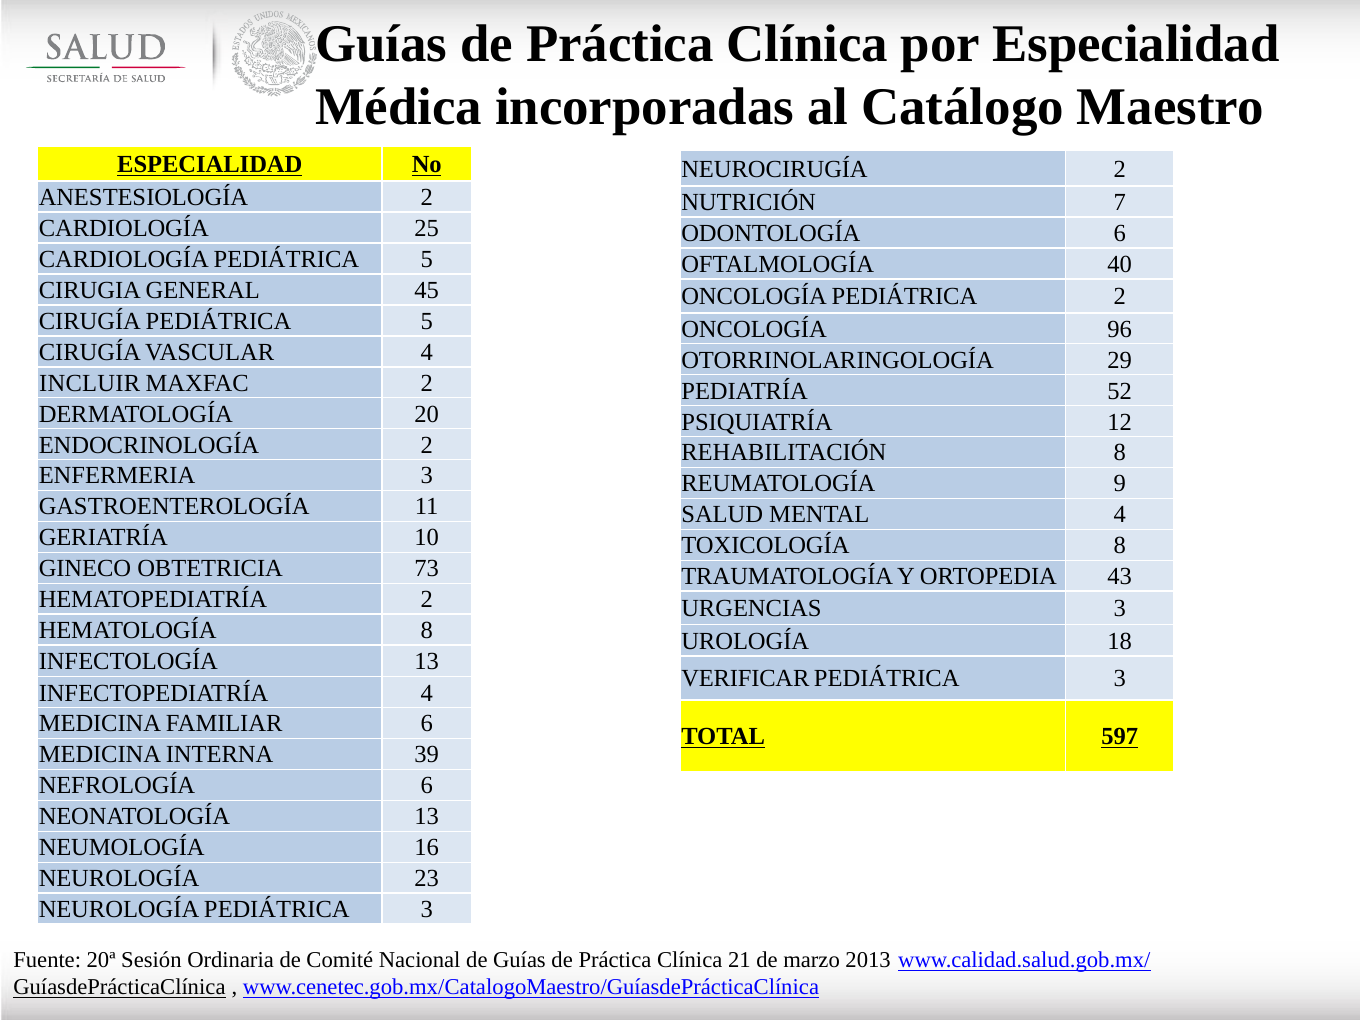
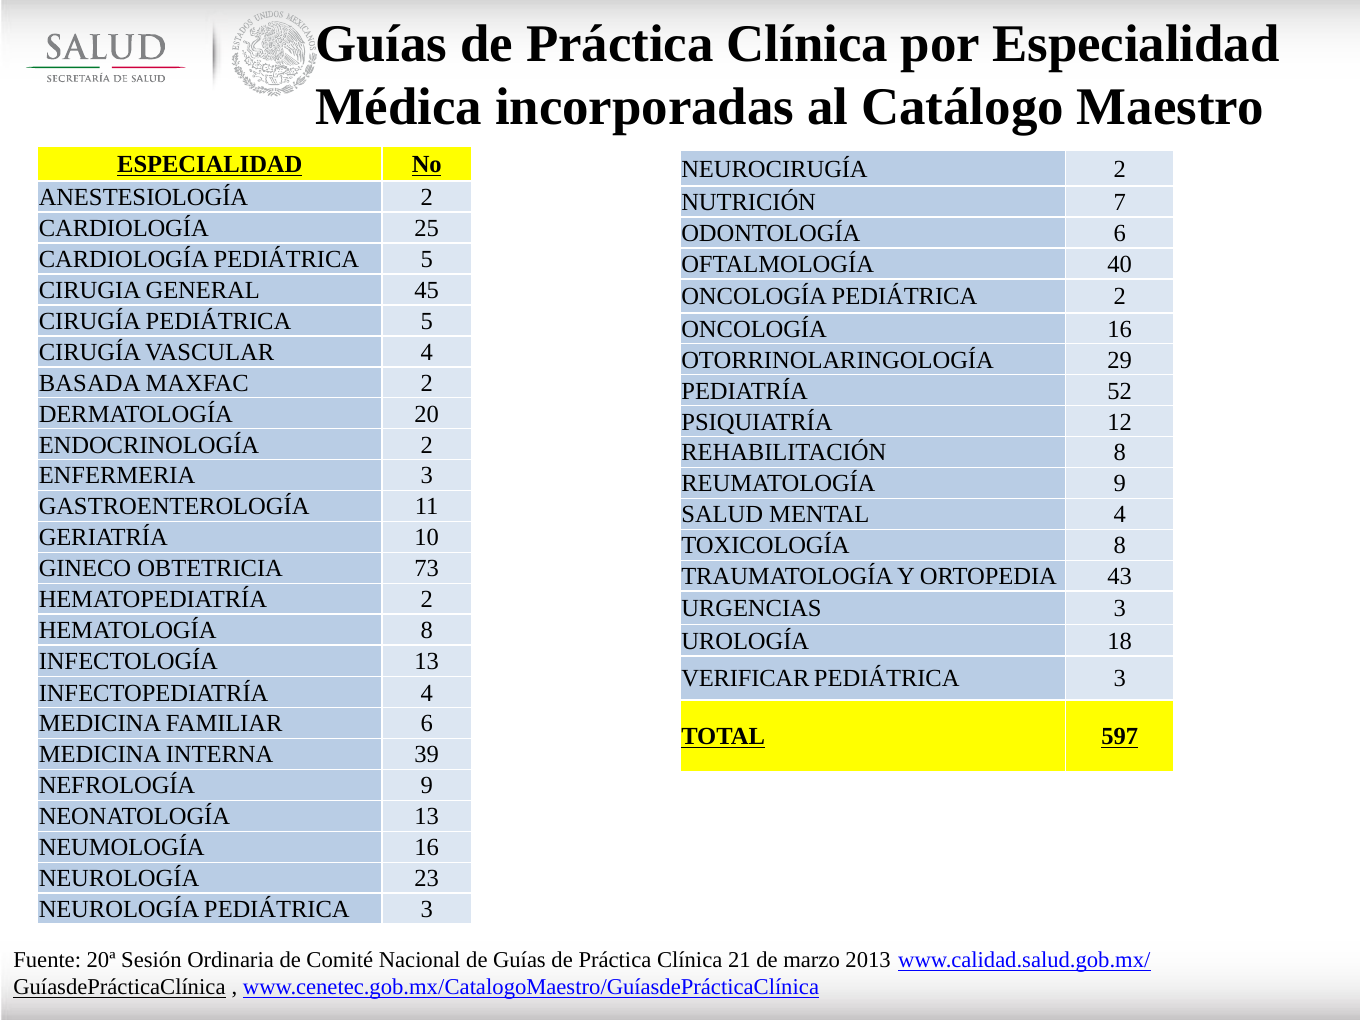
ONCOLOGÍA 96: 96 -> 16
INCLUIR: INCLUIR -> BASADA
NEFROLOGÍA 6: 6 -> 9
